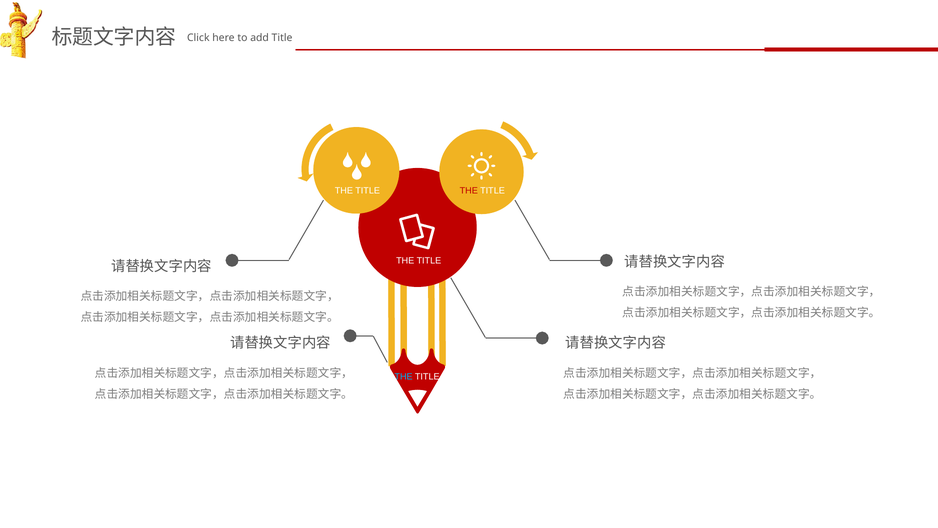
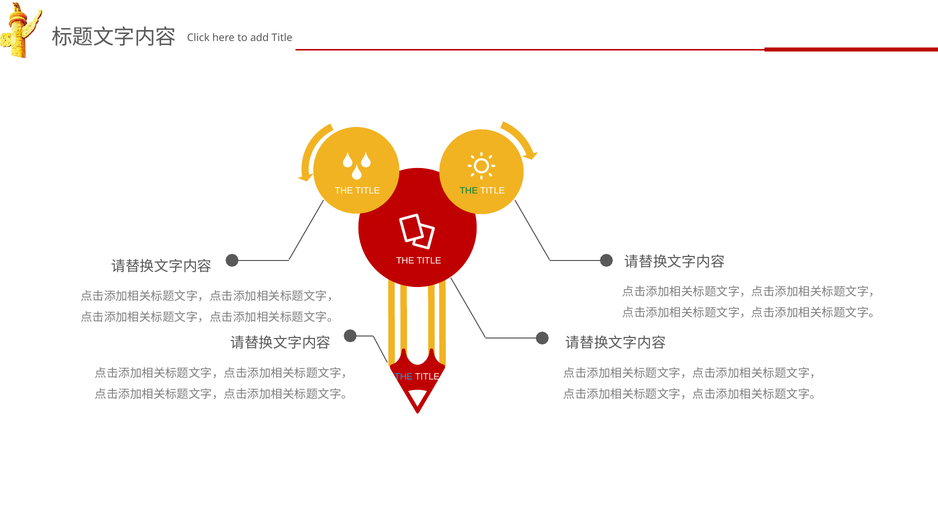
THE at (469, 190) colour: red -> green
